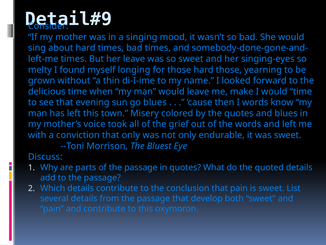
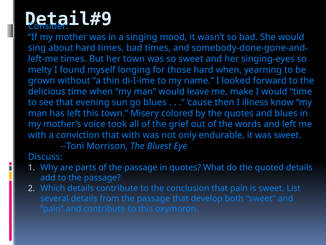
her leave: leave -> town
hard those: those -> when
I words: words -> illness
that only: only -> with
